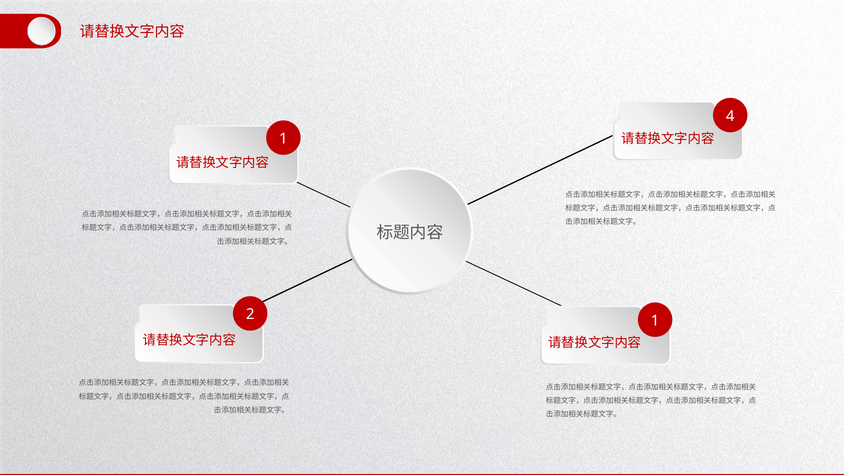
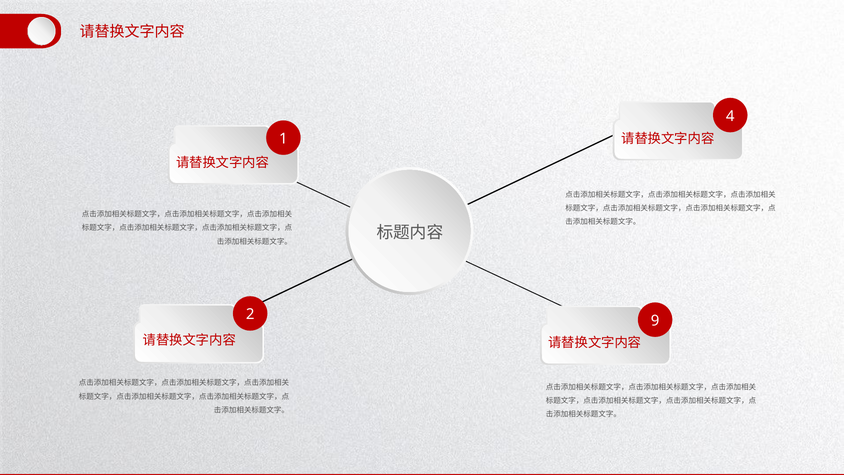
2 1: 1 -> 9
